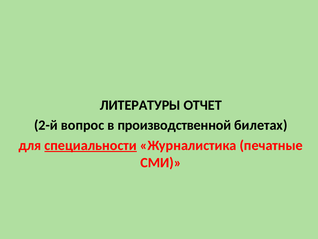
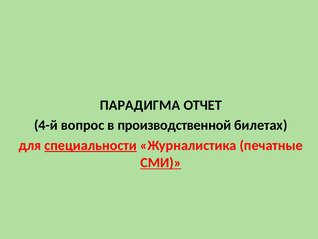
ЛИТЕРАТУРЫ: ЛИТЕРАТУРЫ -> ПАРАДИГМА
2-й: 2-й -> 4-й
СМИ underline: none -> present
